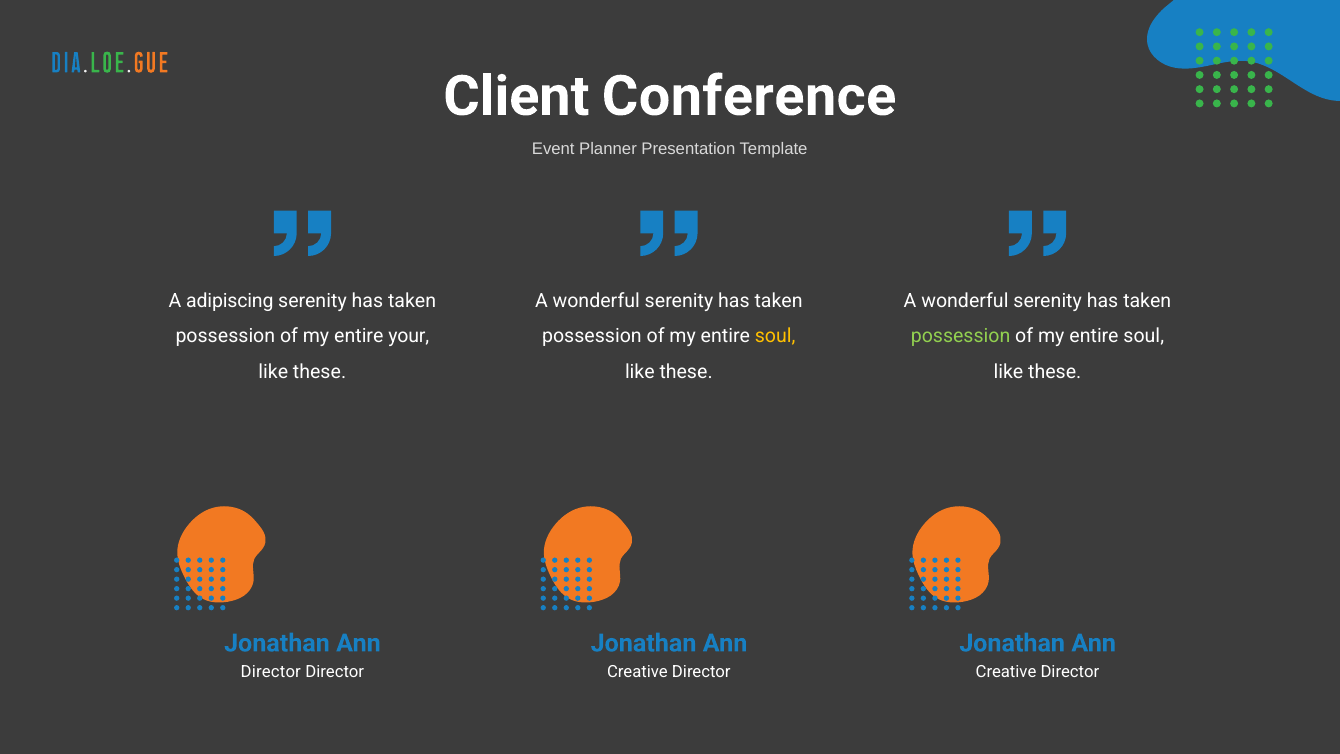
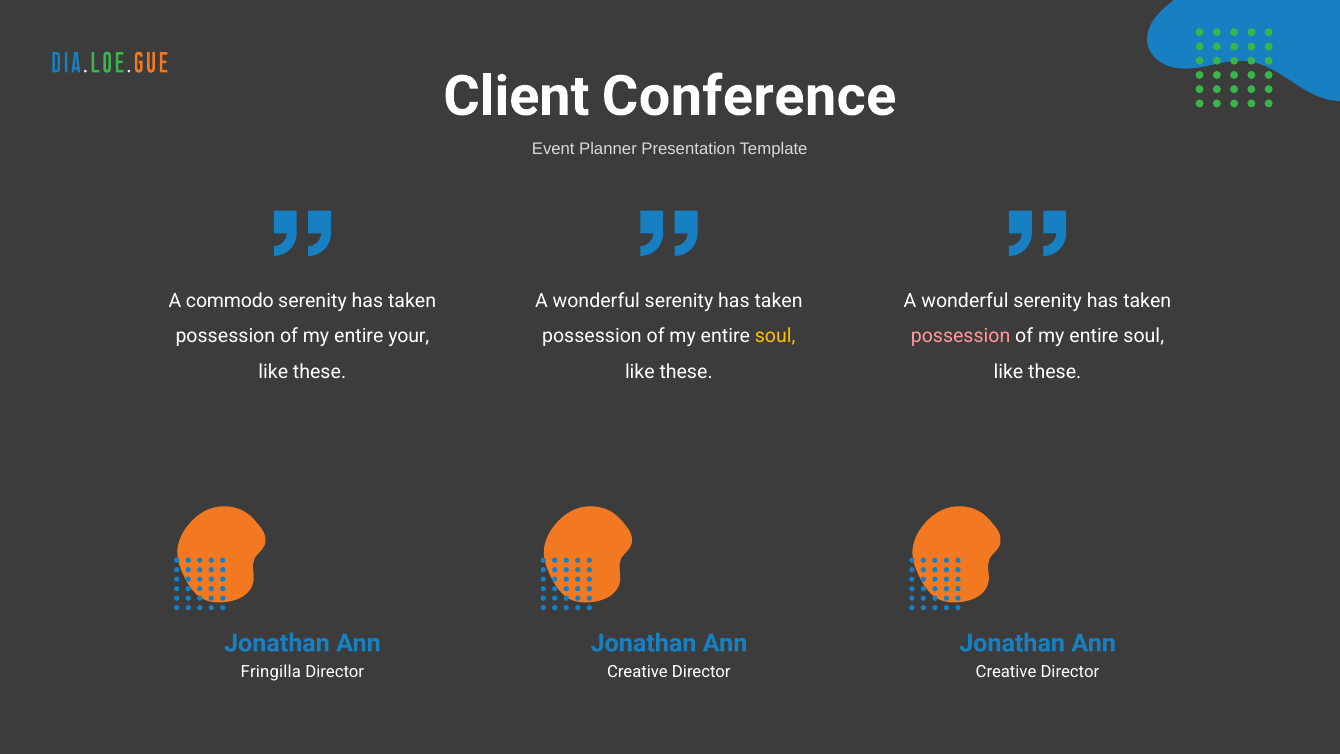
adipiscing: adipiscing -> commodo
possession at (961, 336) colour: light green -> pink
Director at (271, 672): Director -> Fringilla
